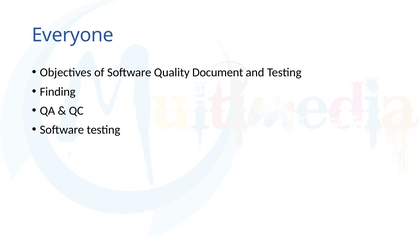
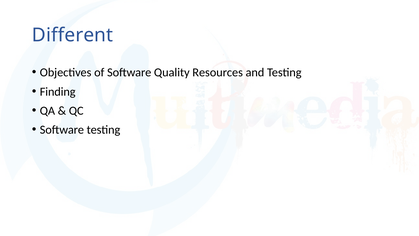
Everyone: Everyone -> Different
Document: Document -> Resources
